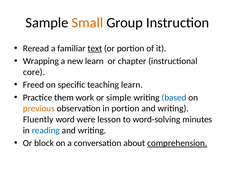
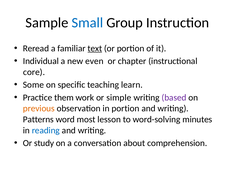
Small colour: orange -> blue
Wrapping: Wrapping -> Individual
new learn: learn -> even
Freed: Freed -> Some
based colour: blue -> purple
Fluently: Fluently -> Patterns
were: were -> most
block: block -> study
comprehension underline: present -> none
